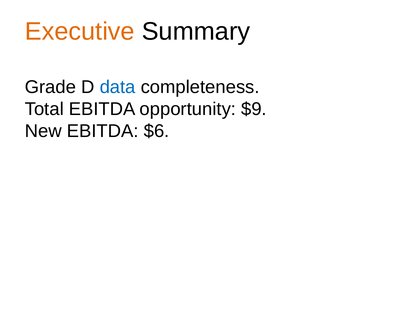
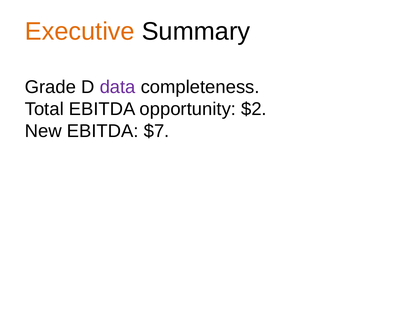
data colour: blue -> purple
$9: $9 -> $2
$6: $6 -> $7
